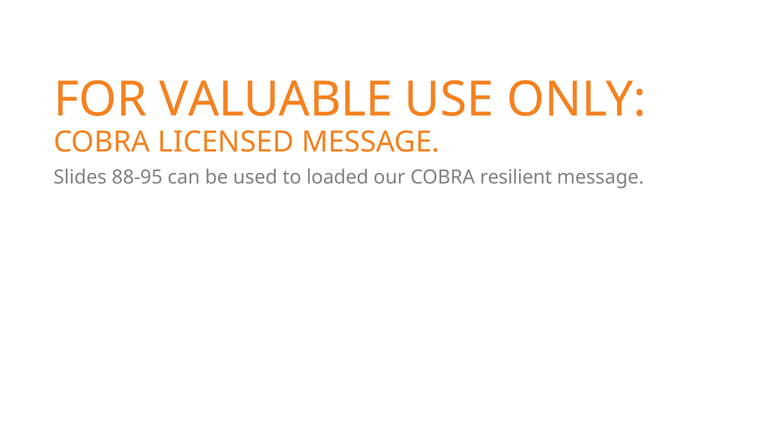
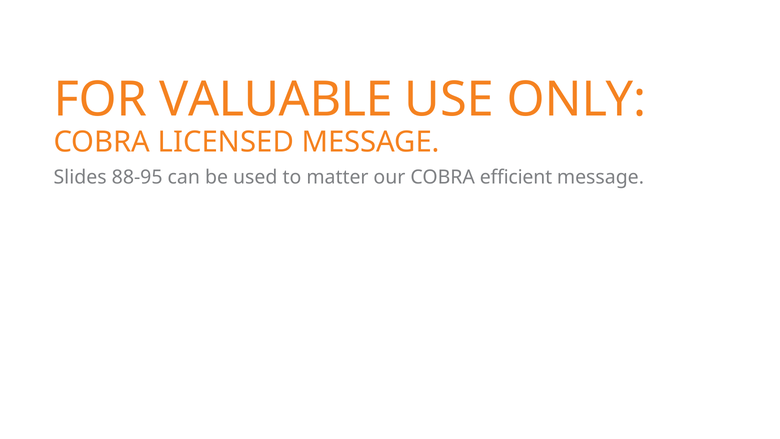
loaded: loaded -> matter
resilient: resilient -> efficient
